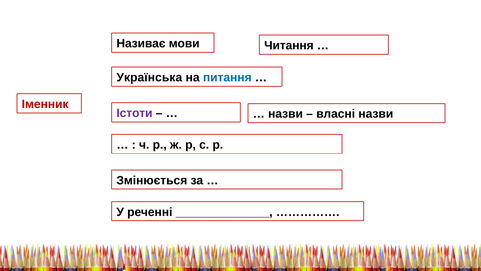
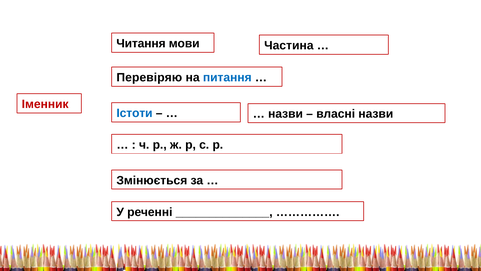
Називає: Називає -> Читання
Читання: Читання -> Частина
Українська: Українська -> Перевіряю
Істоти colour: purple -> blue
